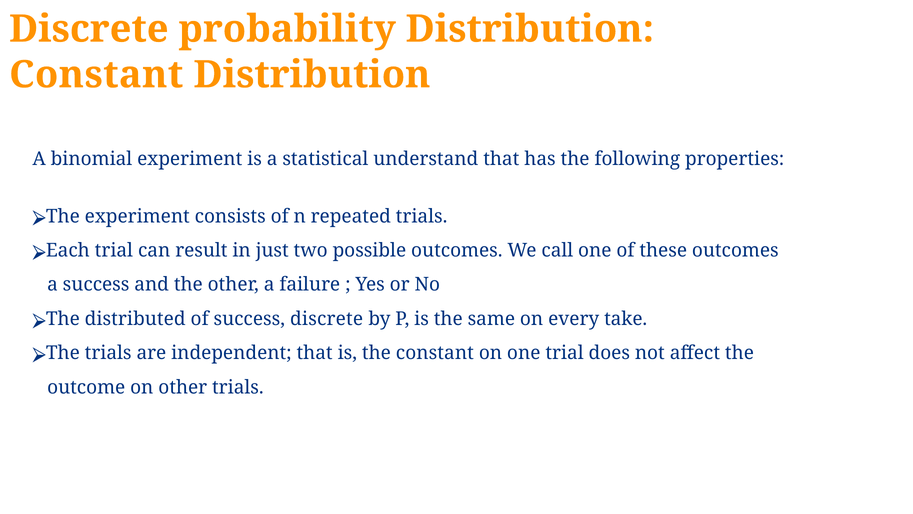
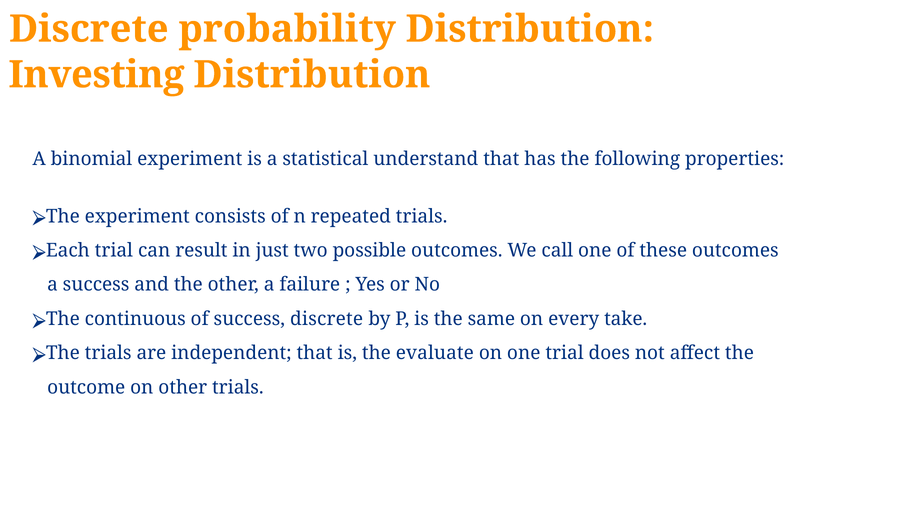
Constant at (96, 75): Constant -> Investing
distributed: distributed -> continuous
the constant: constant -> evaluate
